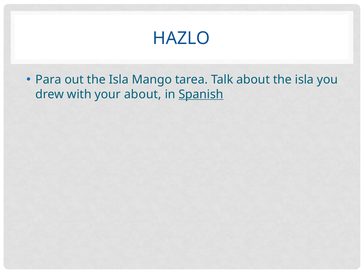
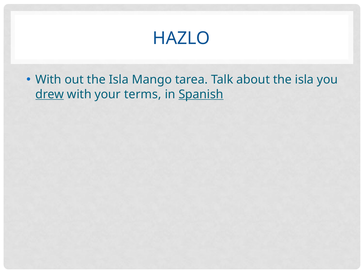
Para at (48, 80): Para -> With
drew underline: none -> present
your about: about -> terms
